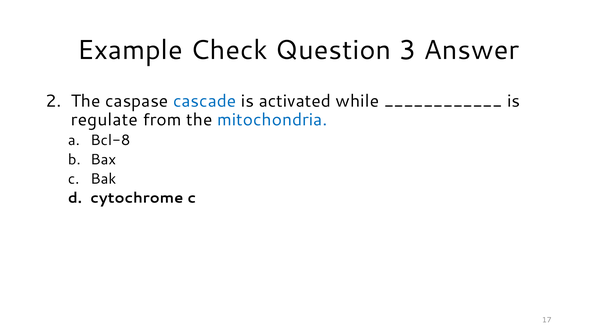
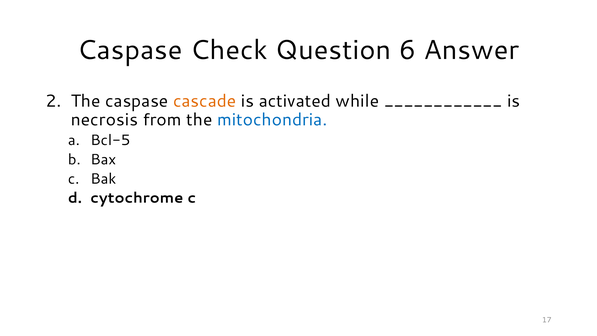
Example at (130, 50): Example -> Caspase
3: 3 -> 6
cascade colour: blue -> orange
regulate: regulate -> necrosis
Bcl-8: Bcl-8 -> Bcl-5
